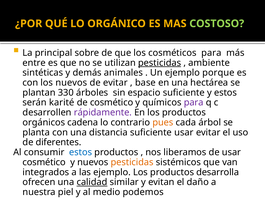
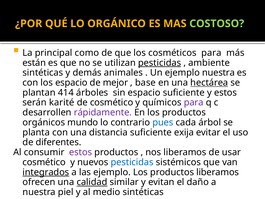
sobre: sobre -> como
entre: entre -> están
ejemplo porque: porque -> nuestra
los nuevos: nuevos -> espacio
de evitar: evitar -> mejor
hectárea underline: none -> present
330: 330 -> 414
cadena: cadena -> mundo
pues colour: orange -> blue
suficiente usar: usar -> exija
estos at (81, 152) colour: blue -> purple
pesticidas at (132, 162) colour: orange -> blue
integrados underline: none -> present
productos desarrolla: desarrolla -> liberamos
medio podemos: podemos -> sintéticas
